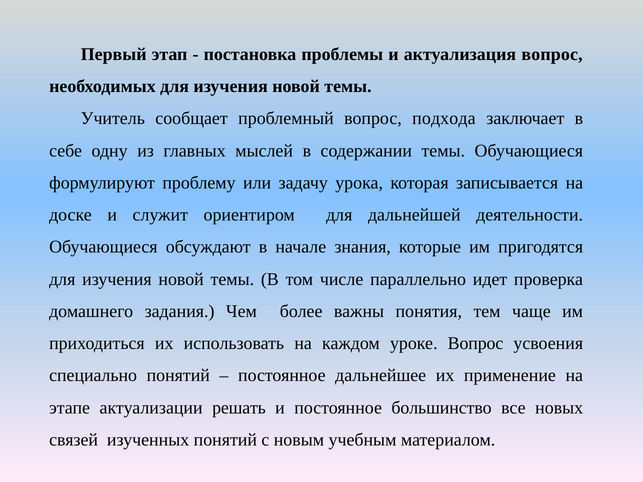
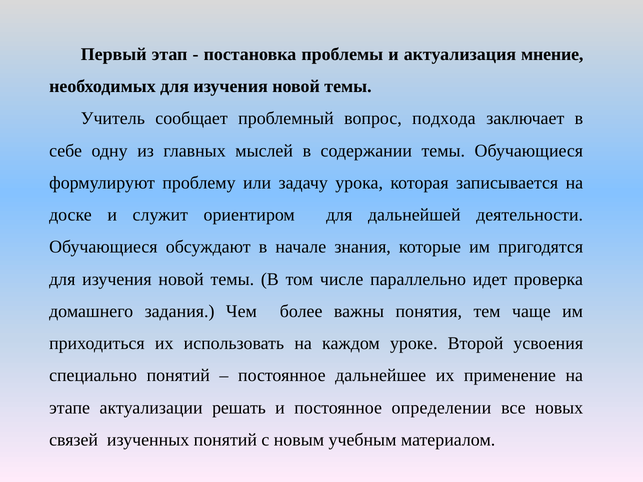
актуализация вопрос: вопрос -> мнение
уроке Вопрос: Вопрос -> Второй
большинство: большинство -> определении
